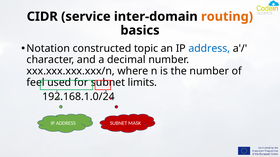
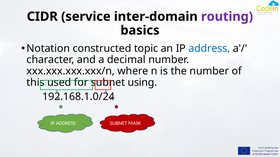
routing colour: orange -> purple
feel: feel -> this
limits: limits -> using
